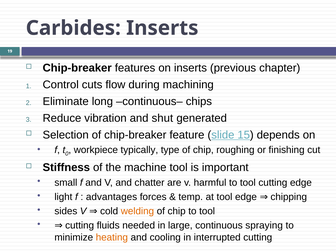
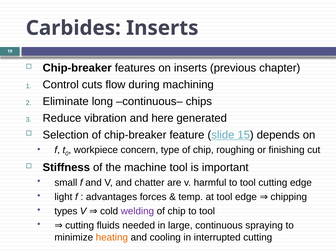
shut: shut -> here
typically: typically -> concern
sides: sides -> types
welding colour: orange -> purple
